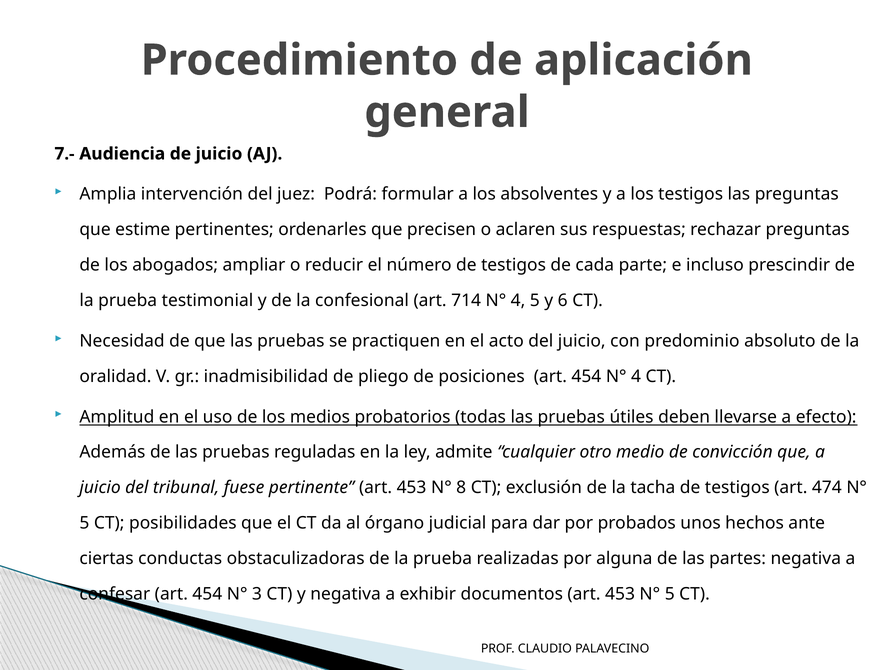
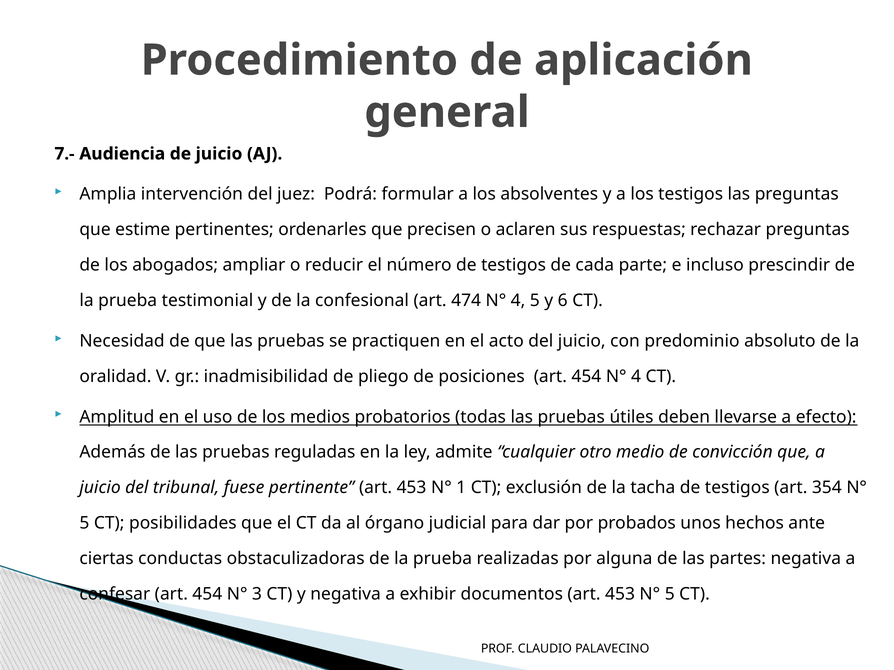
714: 714 -> 474
8: 8 -> 1
474: 474 -> 354
